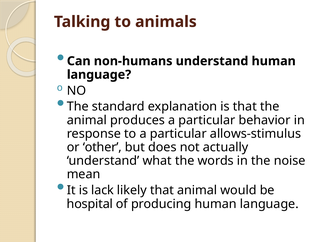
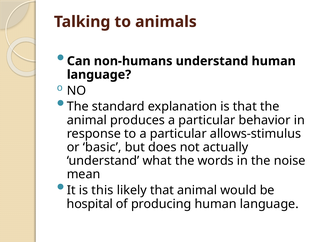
other: other -> basic
lack: lack -> this
